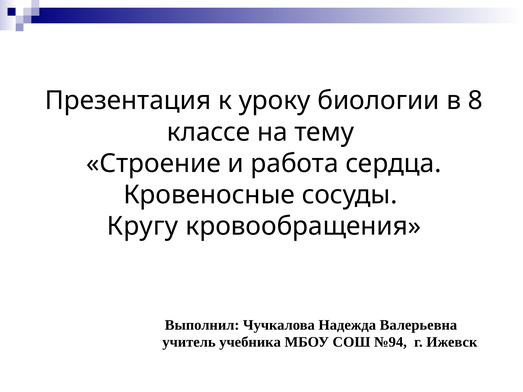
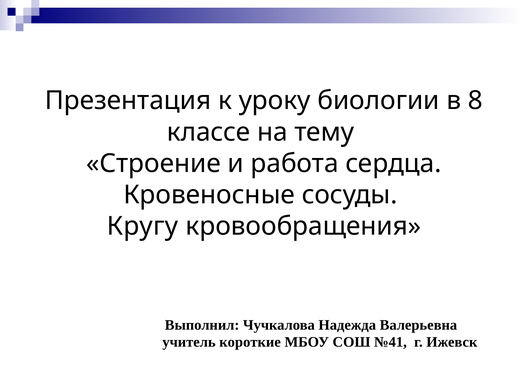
учебника: учебника -> короткие
№94: №94 -> №41
